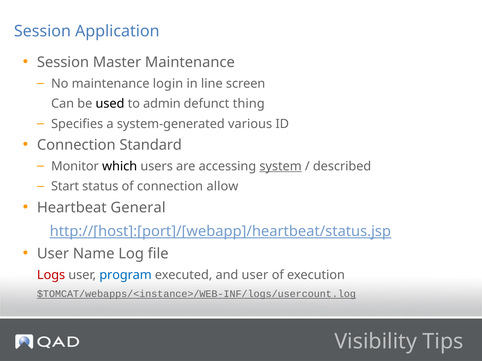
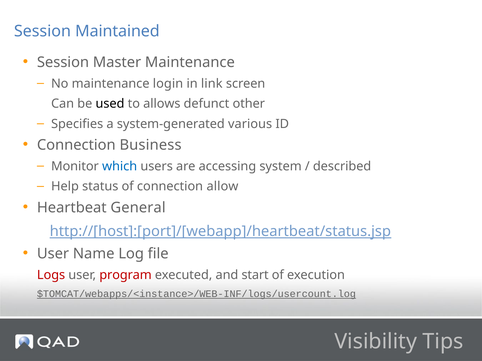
Application: Application -> Maintained
line: line -> link
admin: admin -> allows
thing: thing -> other
Standard: Standard -> Business
which colour: black -> blue
system underline: present -> none
Start: Start -> Help
program colour: blue -> red
and user: user -> start
